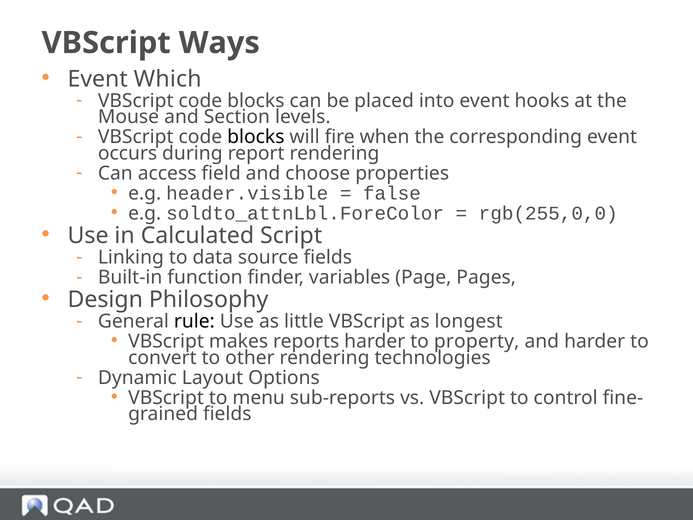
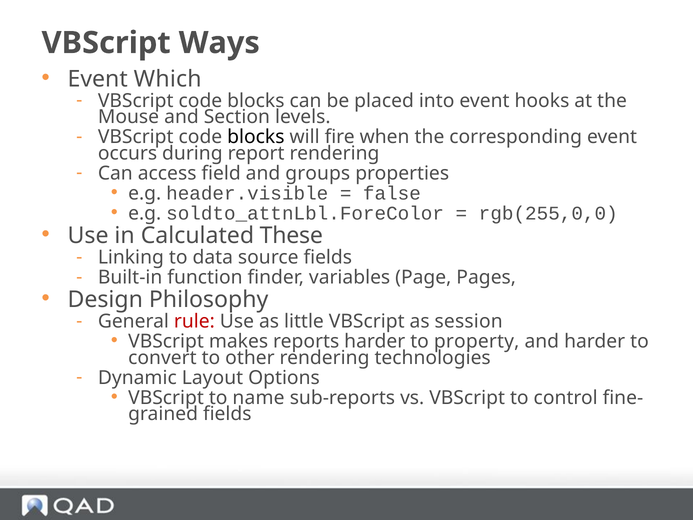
choose: choose -> groups
Script: Script -> These
rule colour: black -> red
longest: longest -> session
menu: menu -> name
